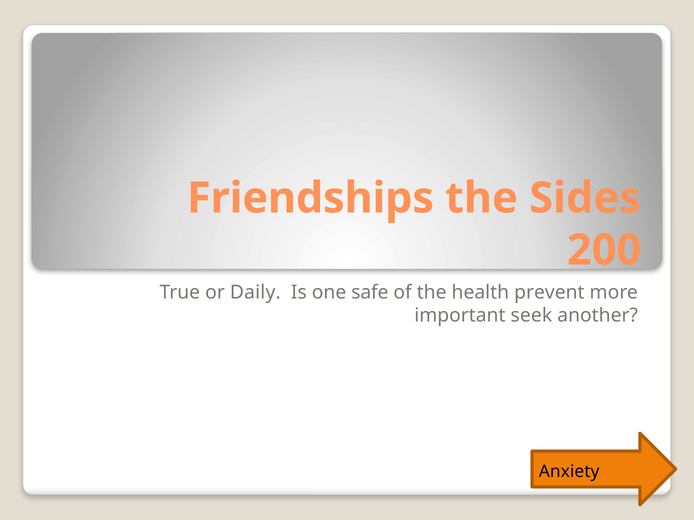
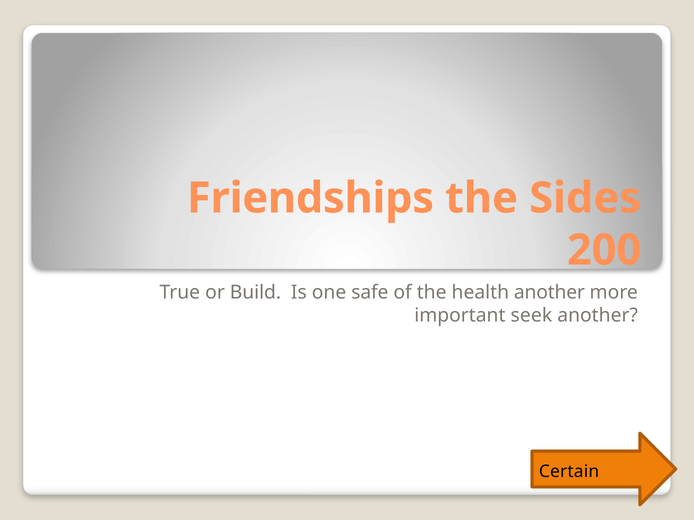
Daily: Daily -> Build
health prevent: prevent -> another
Anxiety: Anxiety -> Certain
